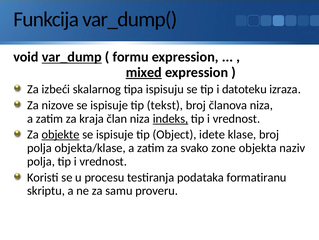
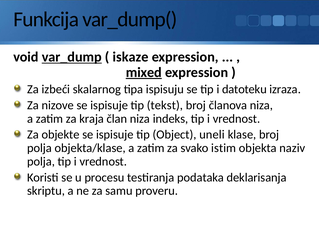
formu: formu -> iskaze
indeks underline: present -> none
objekte underline: present -> none
idete: idete -> uneli
zone: zone -> istim
formatiranu: formatiranu -> deklarisanja
